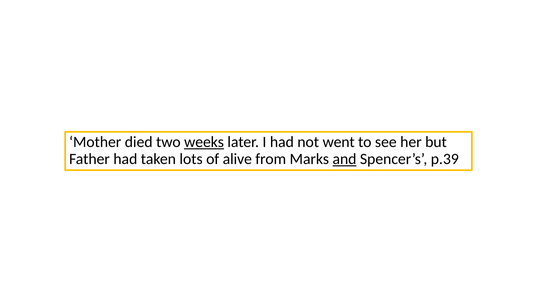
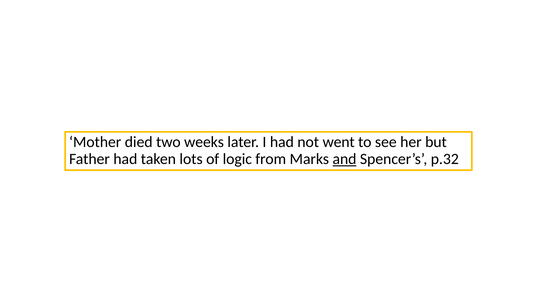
weeks underline: present -> none
alive: alive -> logic
p.39: p.39 -> p.32
